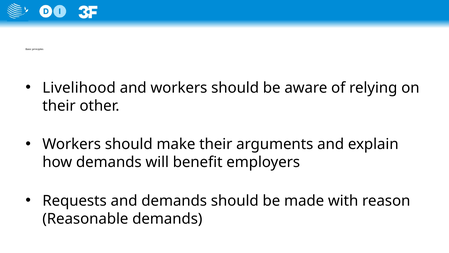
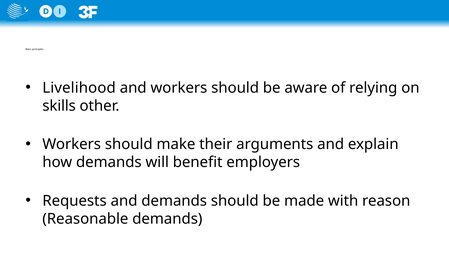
their at (59, 106): their -> skills
